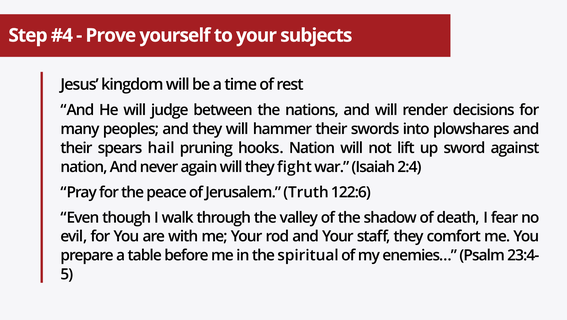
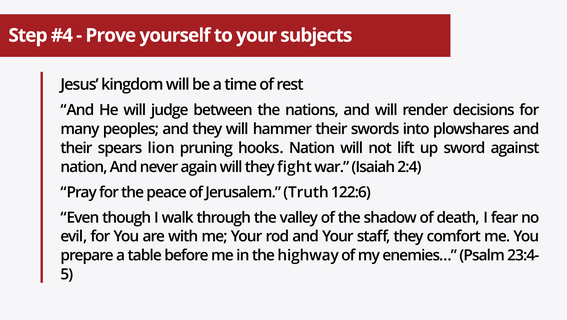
hail: hail -> lion
spiritual: spiritual -> highway
